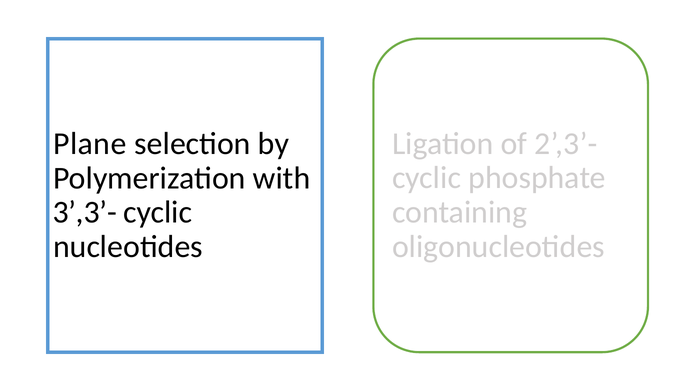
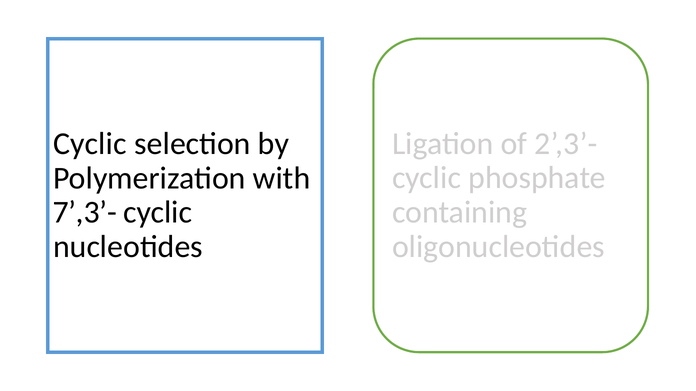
Plane at (90, 144): Plane -> Cyclic
3’,3’-: 3’,3’- -> 7’,3’-
